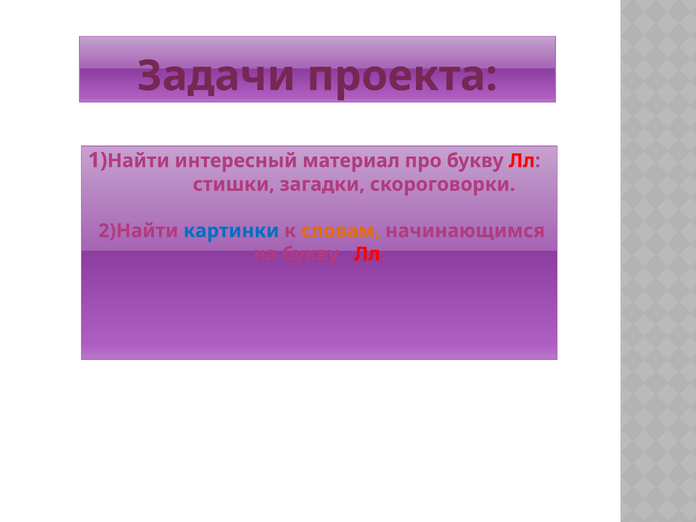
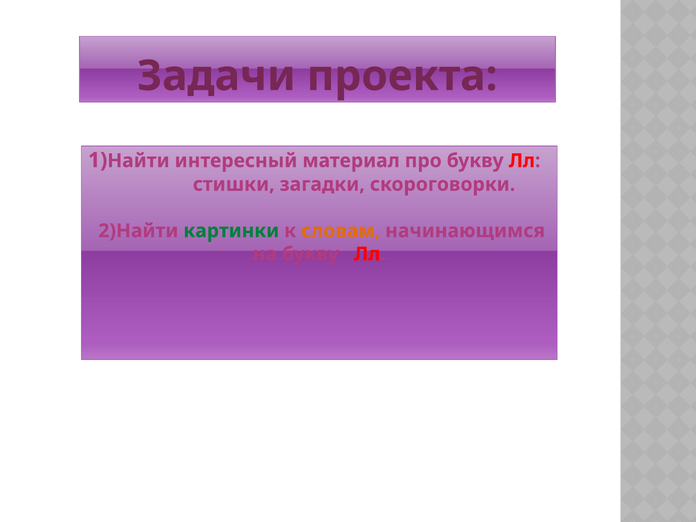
картинки colour: blue -> green
